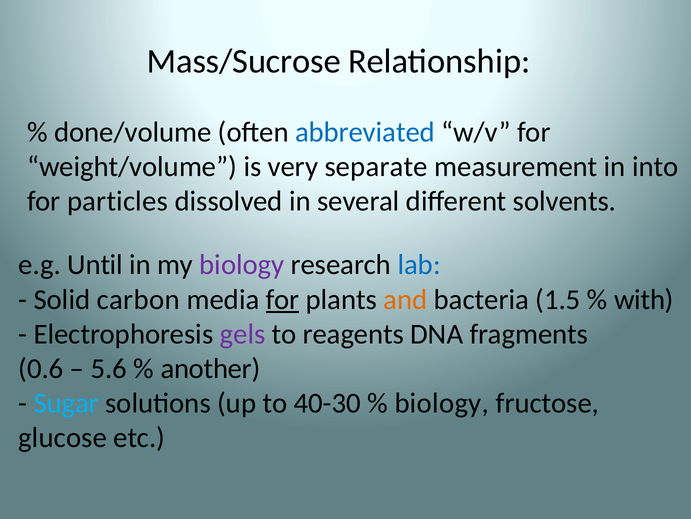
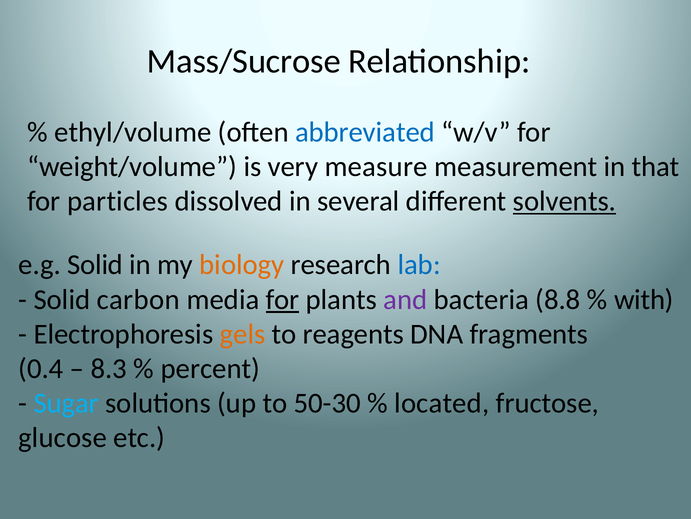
done/volume: done/volume -> ethyl/volume
separate: separate -> measure
into: into -> that
solvents underline: none -> present
e.g Until: Until -> Solid
biology at (242, 265) colour: purple -> orange
and colour: orange -> purple
1.5: 1.5 -> 8.8
gels colour: purple -> orange
0.6: 0.6 -> 0.4
5.6: 5.6 -> 8.3
another: another -> percent
40-30: 40-30 -> 50-30
biology at (442, 403): biology -> located
